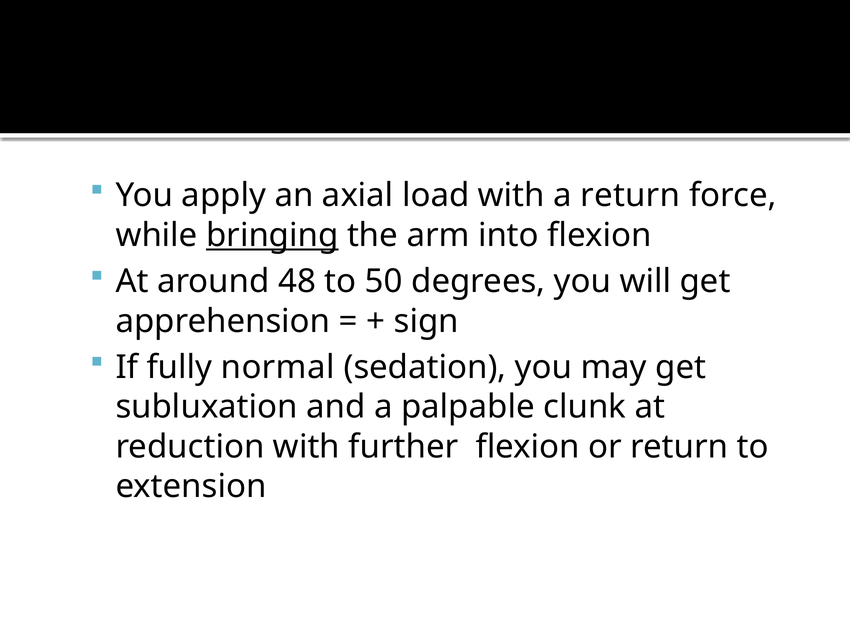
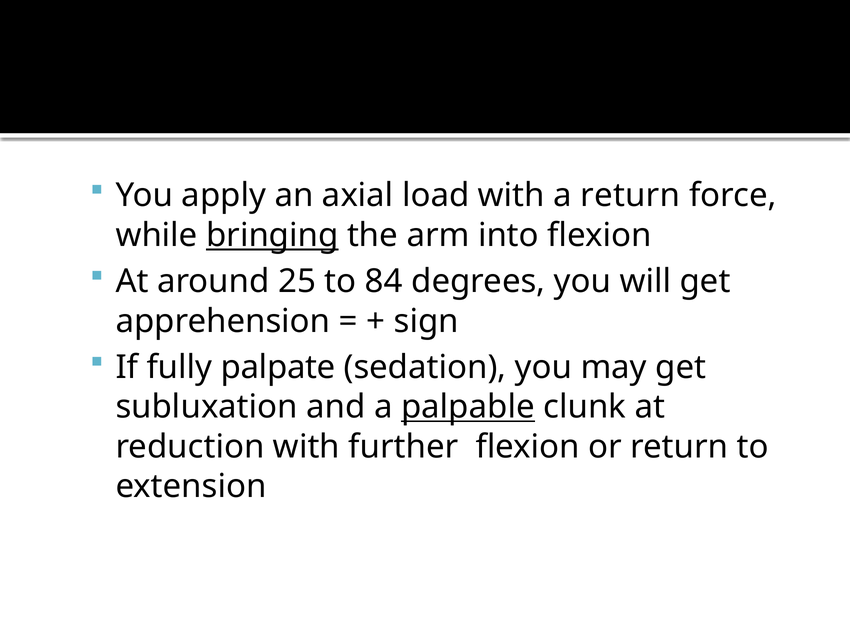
48: 48 -> 25
50: 50 -> 84
normal: normal -> palpate
palpable underline: none -> present
